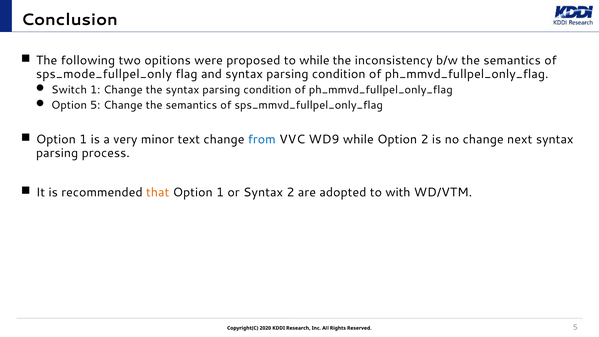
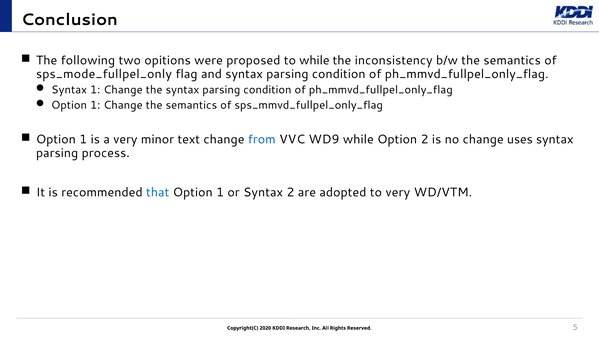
Switch at (69, 90): Switch -> Syntax
5 at (95, 105): 5 -> 1
next: next -> uses
that colour: orange -> blue
to with: with -> very
